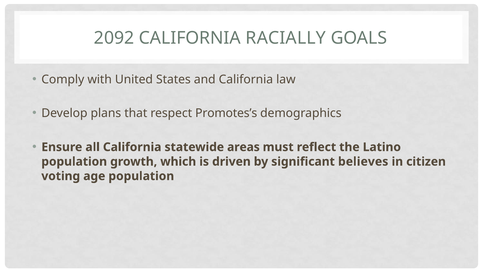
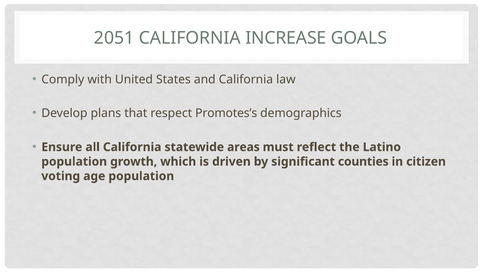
2092: 2092 -> 2051
RACIALLY: RACIALLY -> INCREASE
believes: believes -> counties
